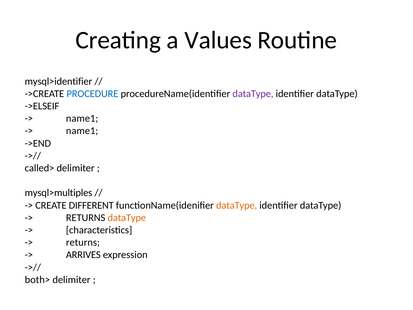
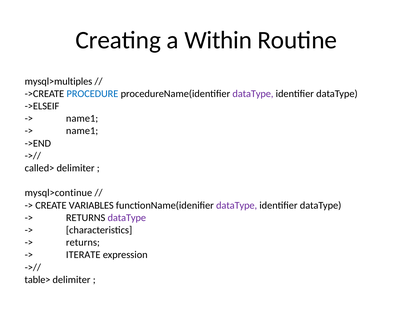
Values: Values -> Within
mysql>identifier: mysql>identifier -> mysql>multiples
mysql>multiples: mysql>multiples -> mysql>continue
DIFFERENT: DIFFERENT -> VARIABLES
dataType at (237, 205) colour: orange -> purple
dataType at (127, 217) colour: orange -> purple
ARRIVES: ARRIVES -> ITERATE
both>: both> -> table>
